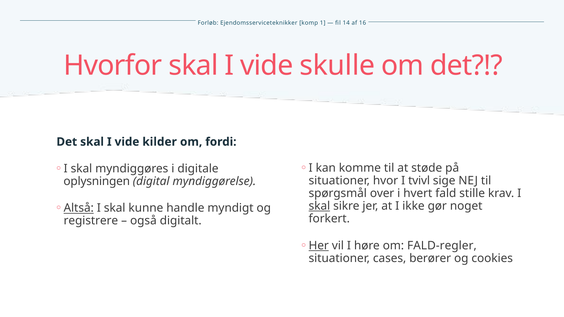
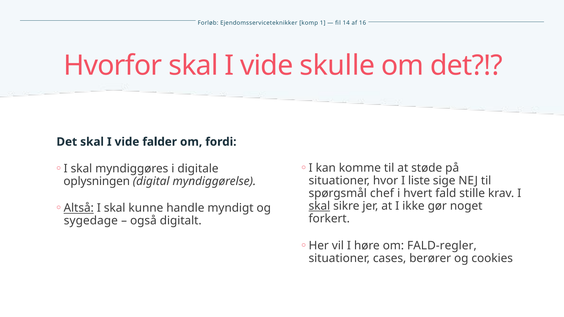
kilder: kilder -> falder
tvivl: tvivl -> liste
over: over -> chef
registrere: registrere -> sygedage
Her underline: present -> none
